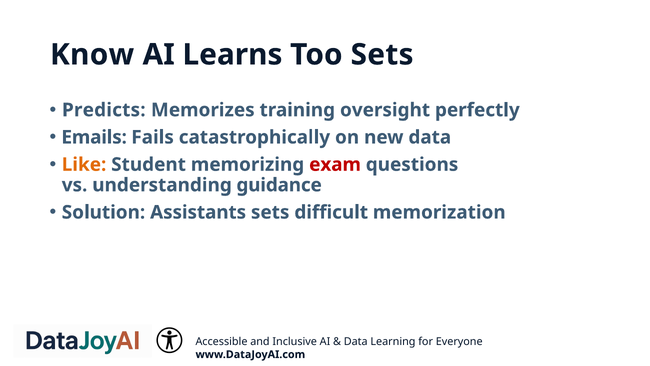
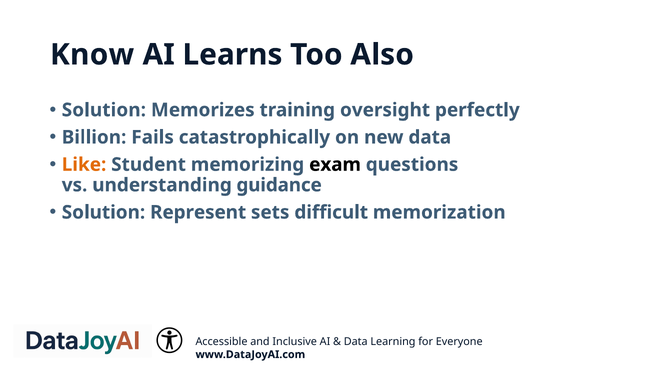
Too Sets: Sets -> Also
Predicts at (104, 110): Predicts -> Solution
Emails: Emails -> Billion
exam colour: red -> black
Assistants: Assistants -> Represent
